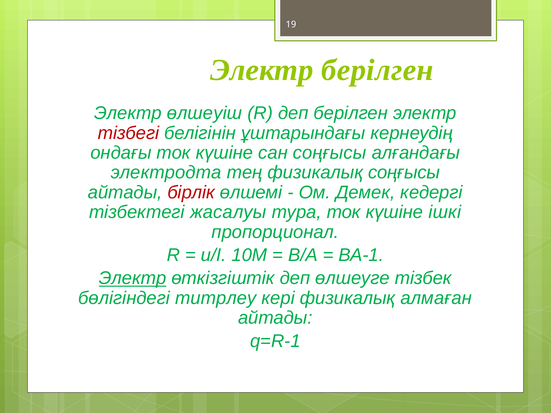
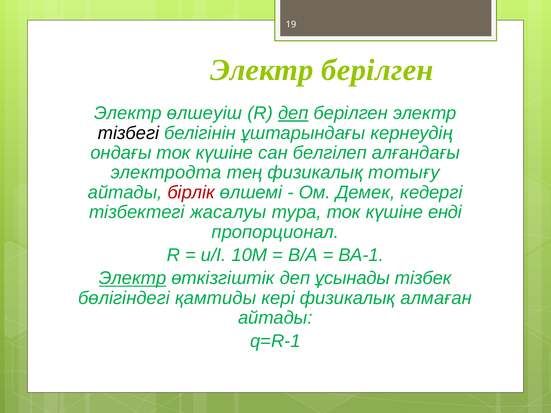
деп at (293, 113) underline: none -> present
тізбегі colour: red -> black
сан соңғысы: соңғысы -> белгілеп
физикалық соңғысы: соңғысы -> тотығу
ішкі: ішкі -> енді
өлшеуге: өлшеуге -> ұсынады
титрлеу: титрлеу -> қамтиды
